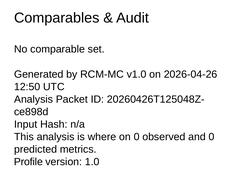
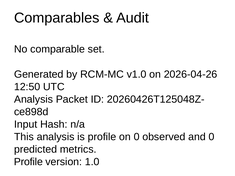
is where: where -> profile
